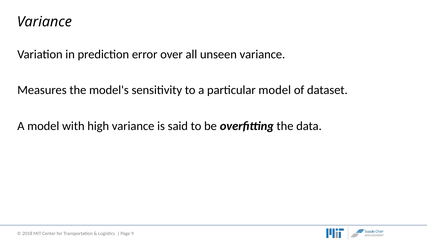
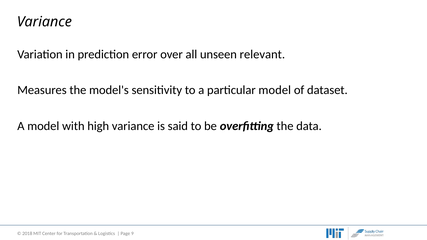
unseen variance: variance -> relevant
